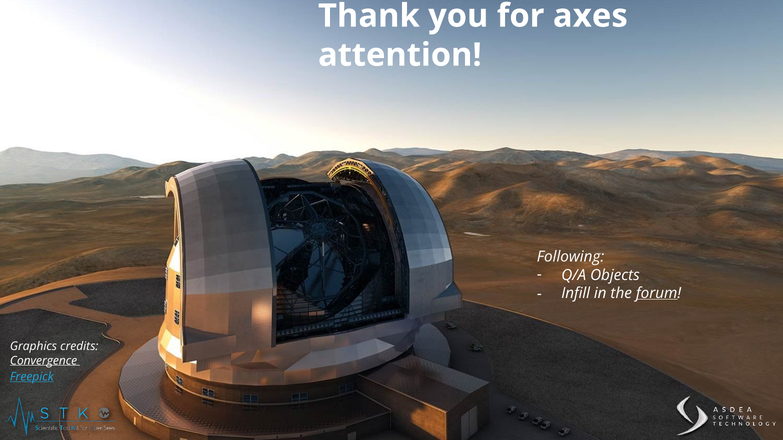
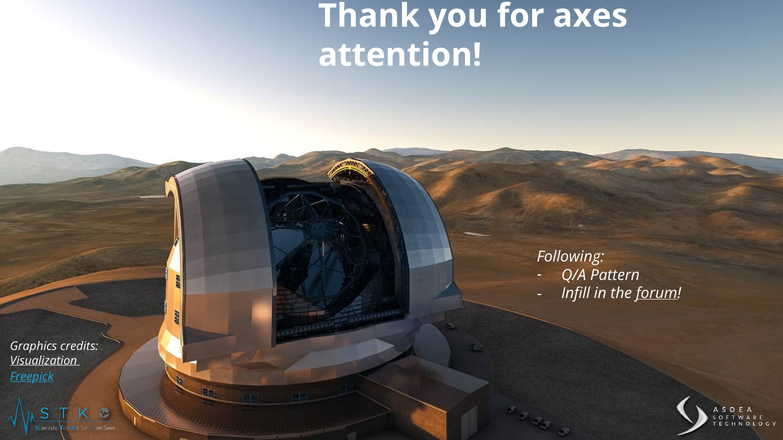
Objects: Objects -> Pattern
Convergence: Convergence -> Visualization
